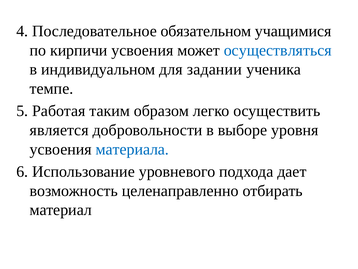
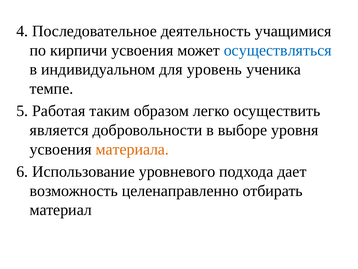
обязательном: обязательном -> деятельность
задании: задании -> уровень
материала colour: blue -> orange
